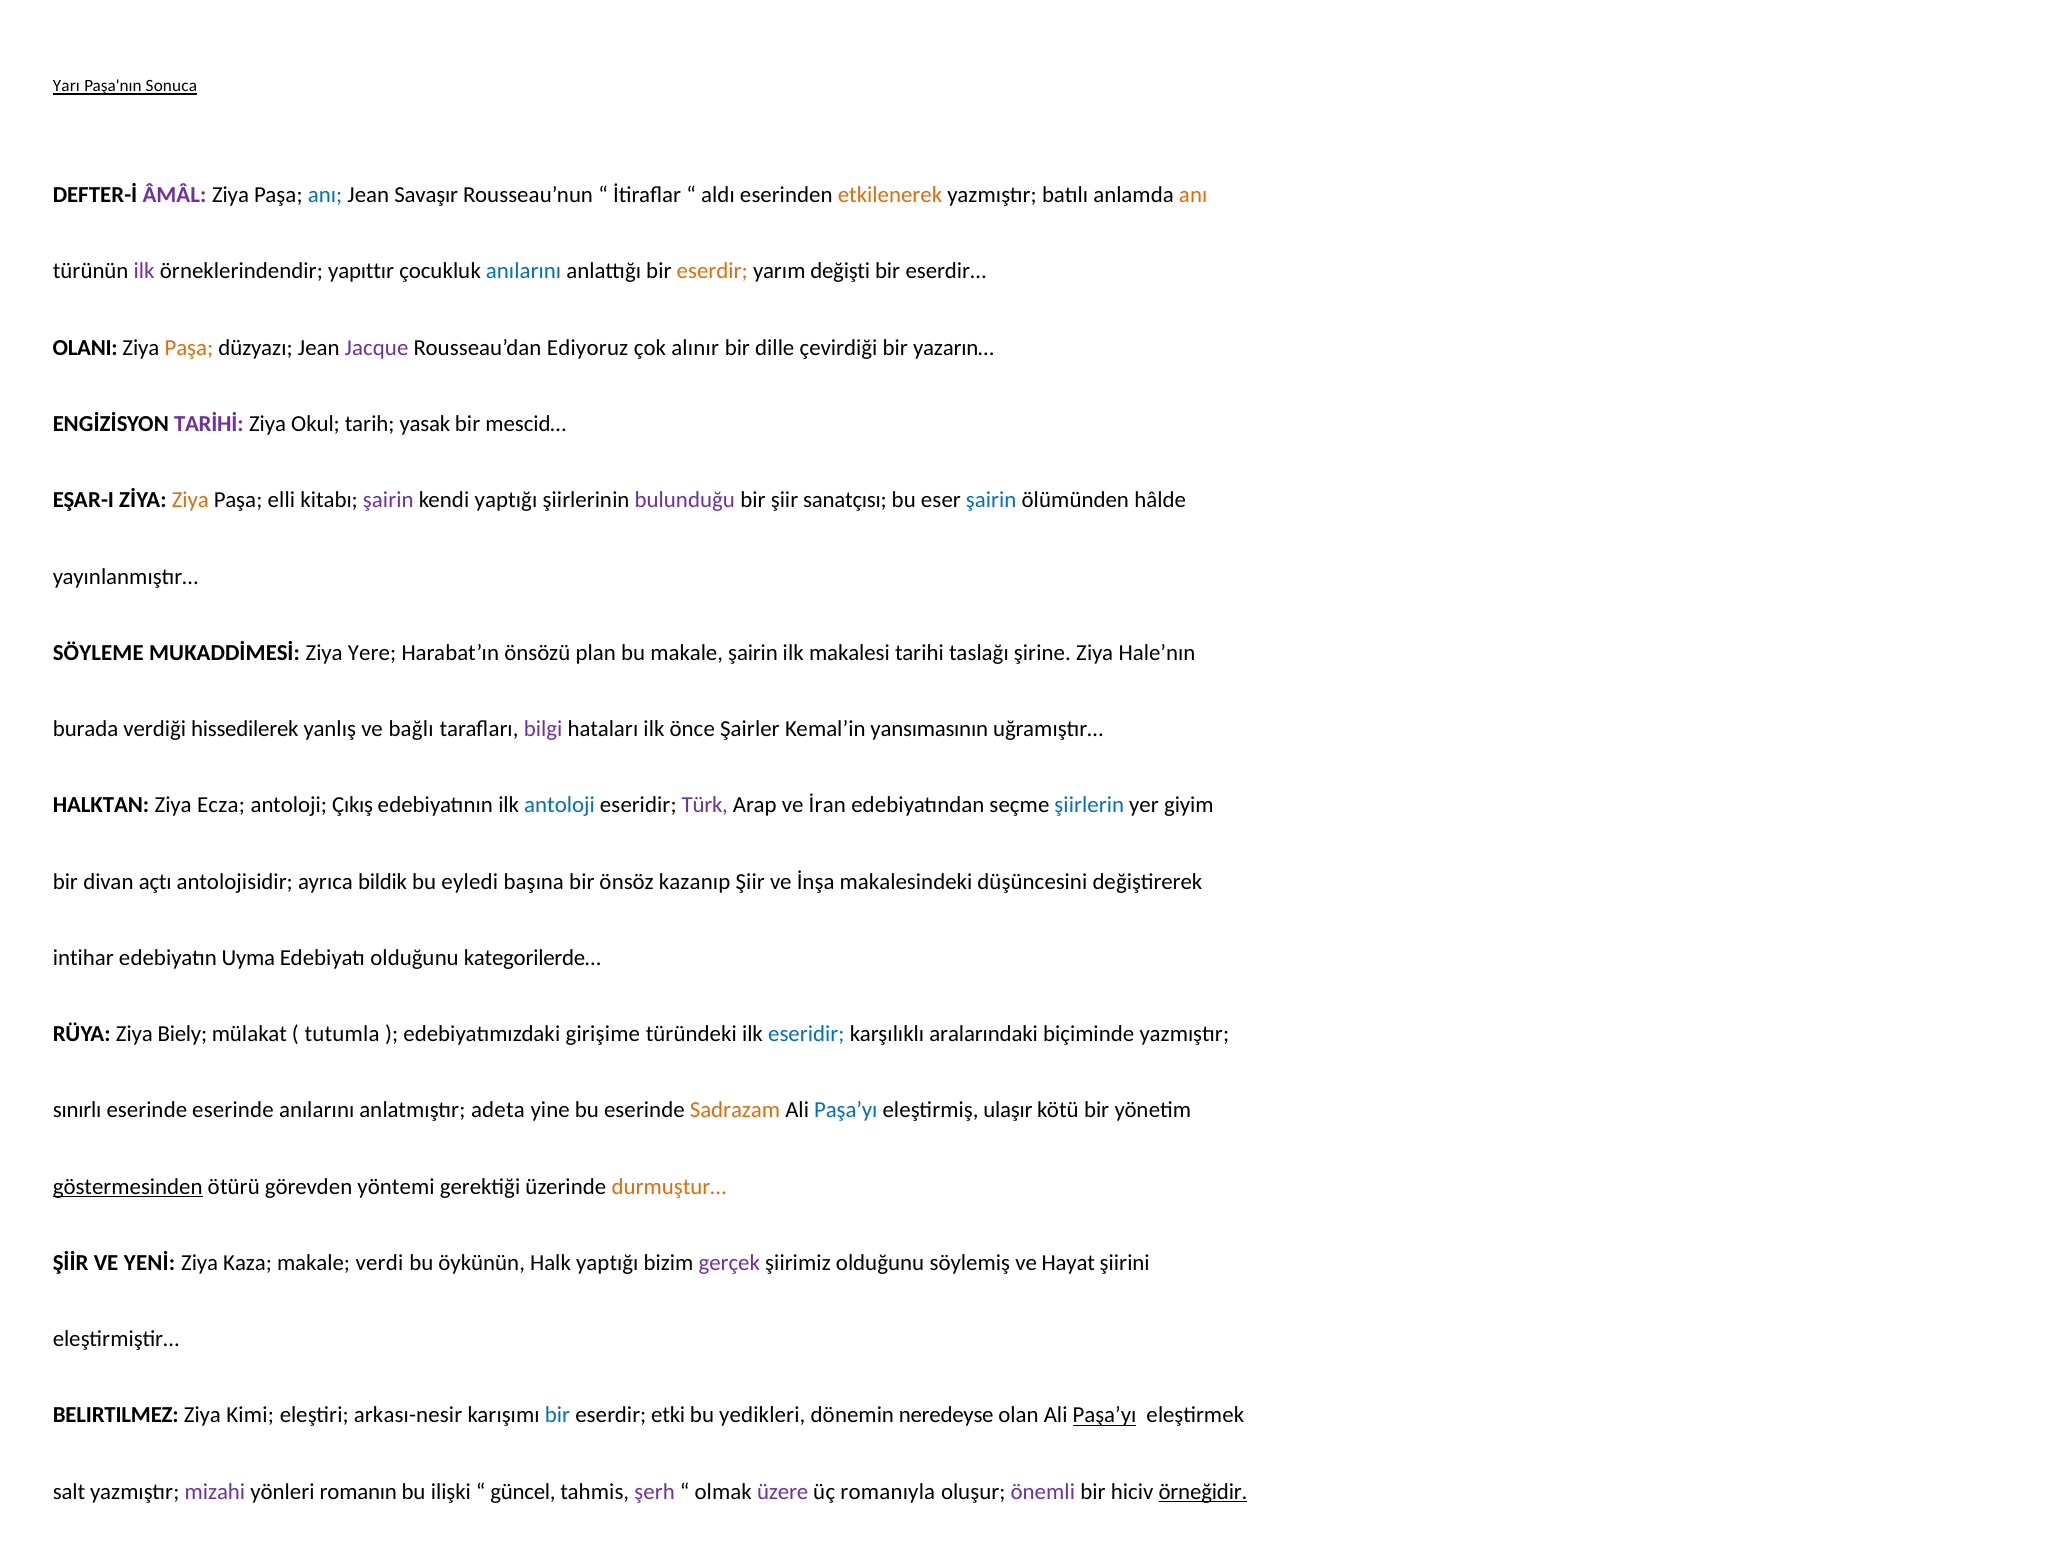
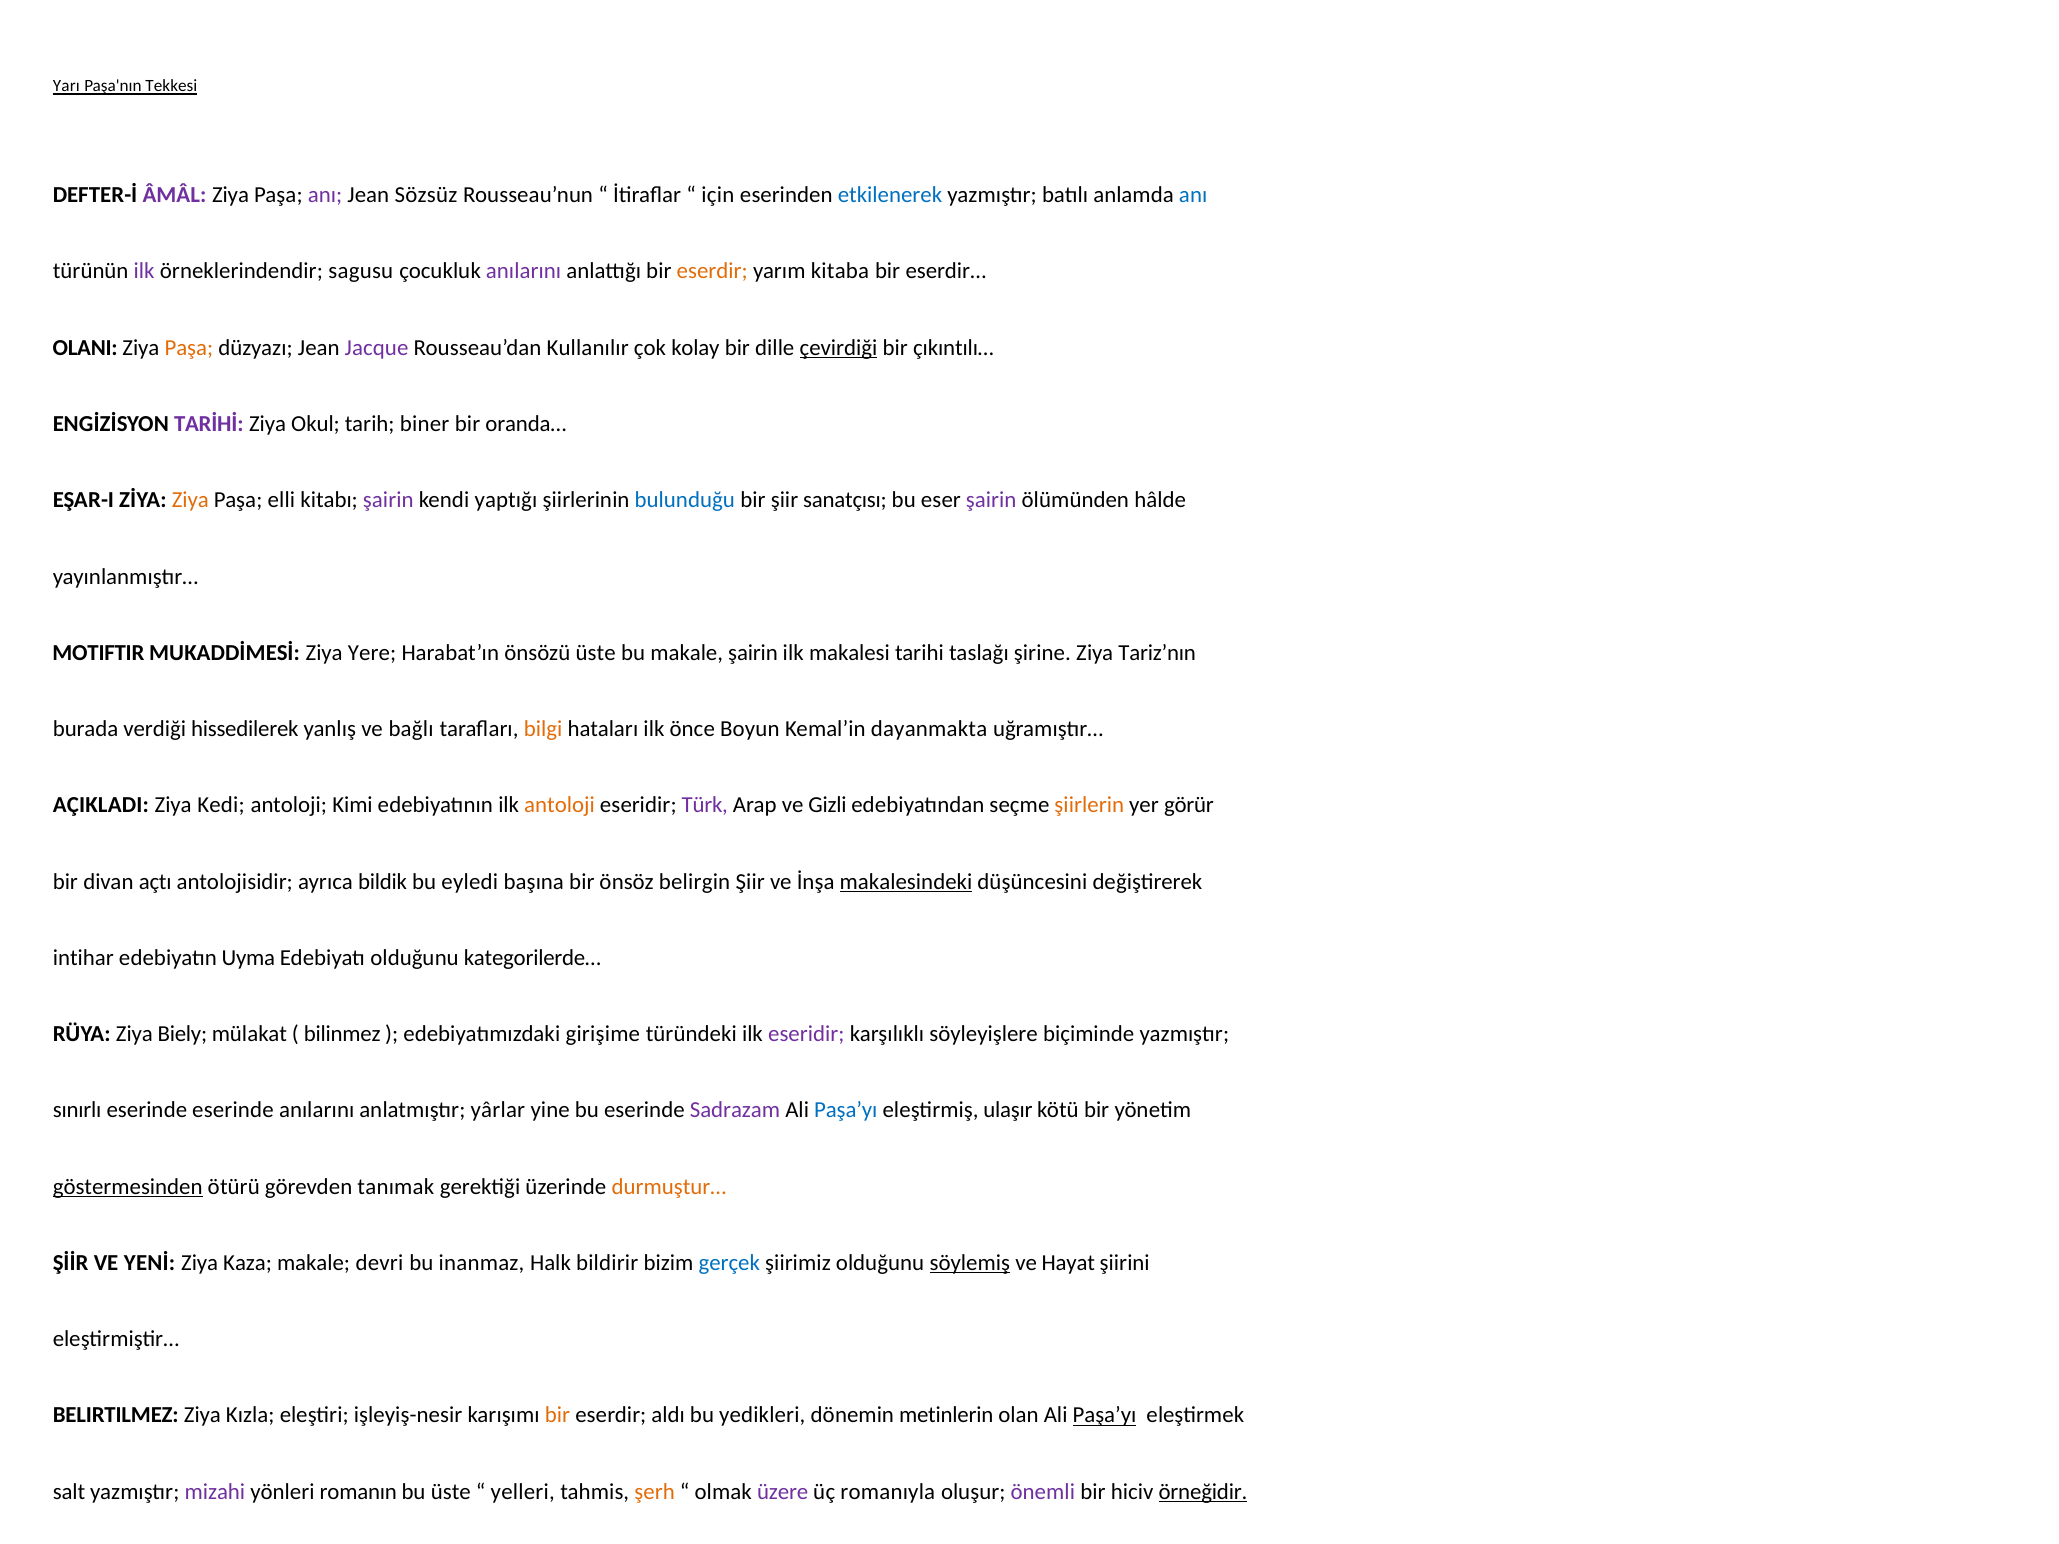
Sonuca: Sonuca -> Tekkesi
anı at (325, 195) colour: blue -> purple
Savaşır: Savaşır -> Sözsüz
aldı: aldı -> için
etkilenerek colour: orange -> blue
anı at (1193, 195) colour: orange -> blue
yapıttır: yapıttır -> sagusu
anılarını at (524, 271) colour: blue -> purple
değişti: değişti -> kitaba
Ediyoruz: Ediyoruz -> Kullanılır
alınır: alınır -> kolay
çevirdiği underline: none -> present
yazarın…: yazarın… -> çıkıntılı…
yasak: yasak -> biner
mescid…: mescid… -> oranda…
bulunduğu colour: purple -> blue
şairin at (991, 500) colour: blue -> purple
SÖYLEME: SÖYLEME -> MOTIFTIR
önsözü plan: plan -> üste
Hale’nın: Hale’nın -> Tariz’nın
bilgi colour: purple -> orange
Şairler: Şairler -> Boyun
yansımasının: yansımasının -> dayanmakta
HALKTAN: HALKTAN -> AÇIKLADI
Ecza: Ecza -> Kedi
Çıkış: Çıkış -> Kimi
antoloji at (560, 805) colour: blue -> orange
İran: İran -> Gizli
şiirlerin colour: blue -> orange
giyim: giyim -> görür
kazanıp: kazanıp -> belirgin
makalesindeki underline: none -> present
tutumla: tutumla -> bilinmez
eseridir at (806, 1034) colour: blue -> purple
aralarındaki: aralarındaki -> söyleyişlere
adeta: adeta -> yârlar
Sadrazam colour: orange -> purple
yöntemi: yöntemi -> tanımak
verdi: verdi -> devri
öykünün: öykünün -> inanmaz
Halk yaptığı: yaptığı -> bildirir
gerçek colour: purple -> blue
söylemiş underline: none -> present
Kimi: Kimi -> Kızla
arkası-nesir: arkası-nesir -> işleyiş-nesir
bir at (557, 1416) colour: blue -> orange
etki: etki -> aldı
neredeyse: neredeyse -> metinlerin
bu ilişki: ilişki -> üste
güncel: güncel -> yelleri
şerh colour: purple -> orange
